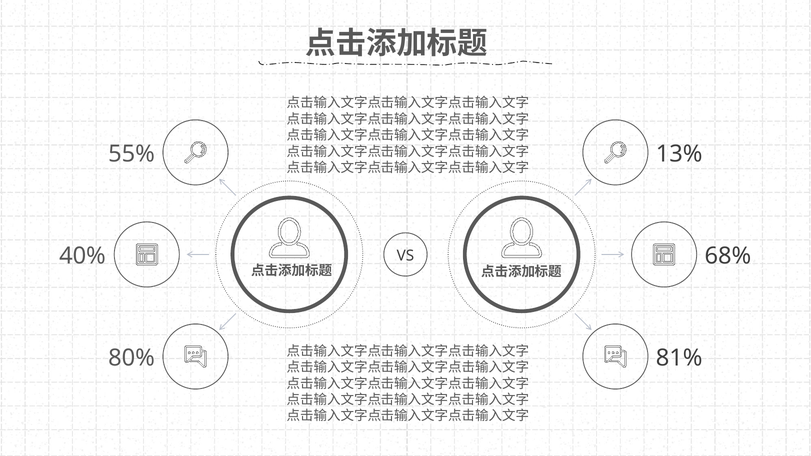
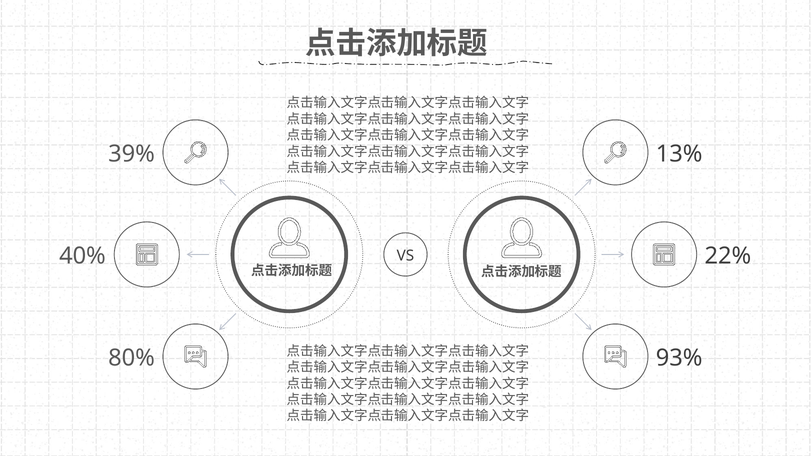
55%: 55% -> 39%
68%: 68% -> 22%
81%: 81% -> 93%
